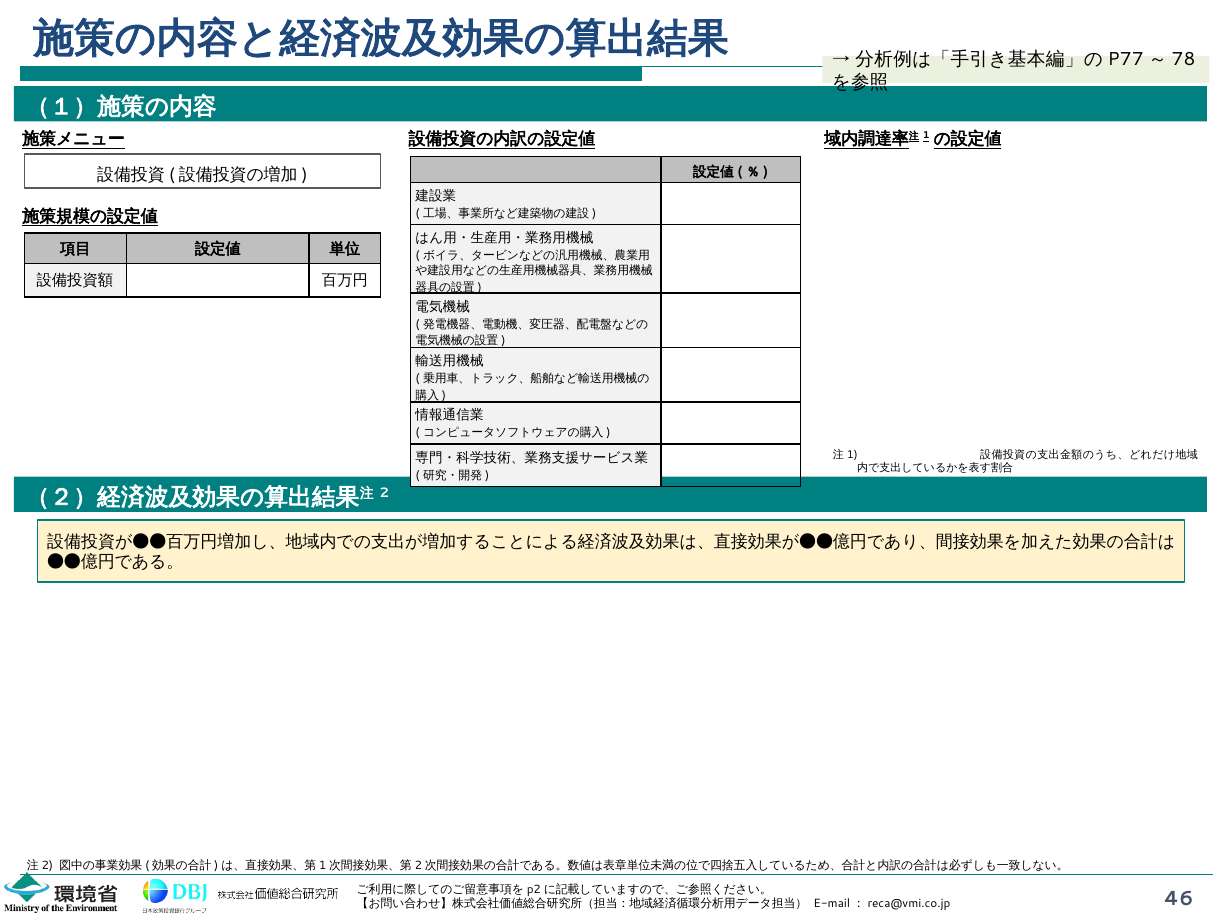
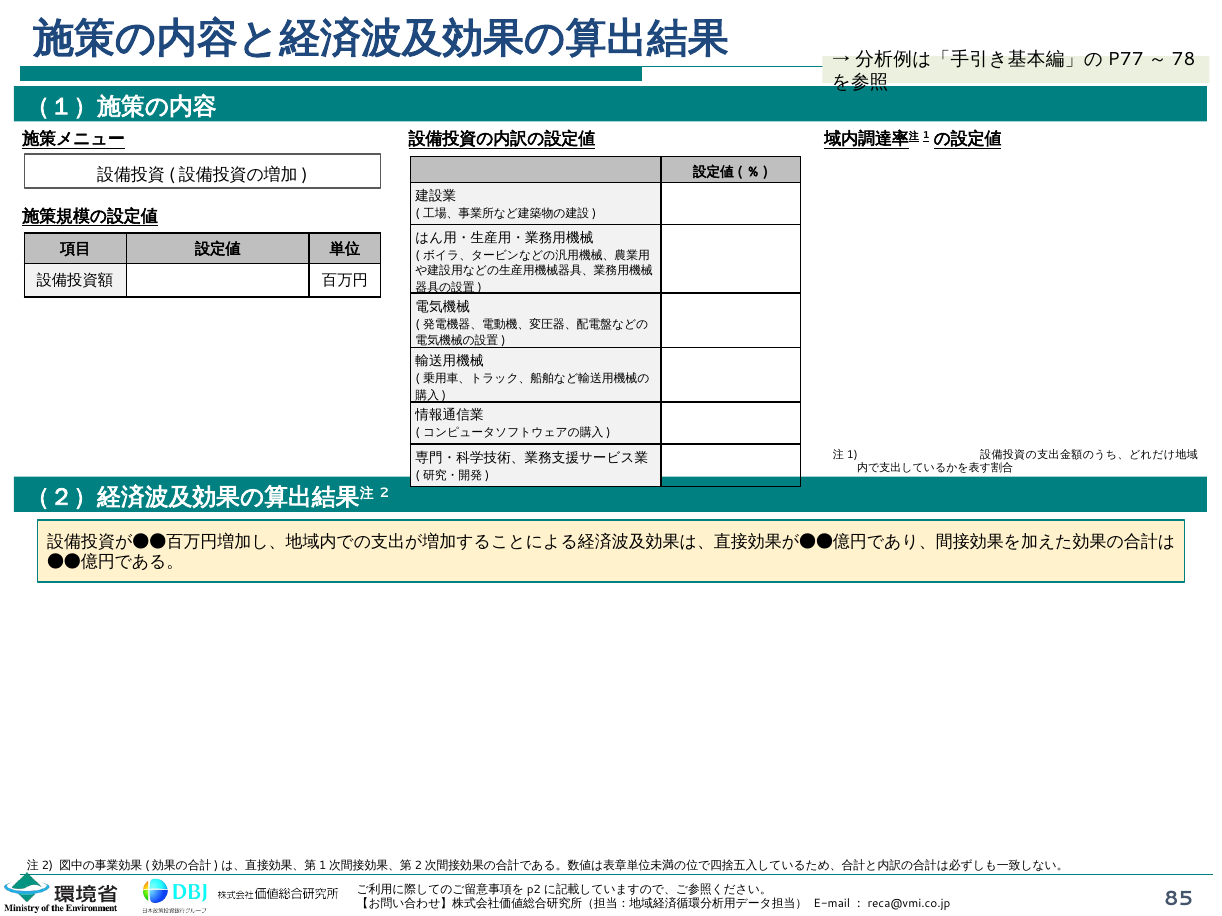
46: 46 -> 85
